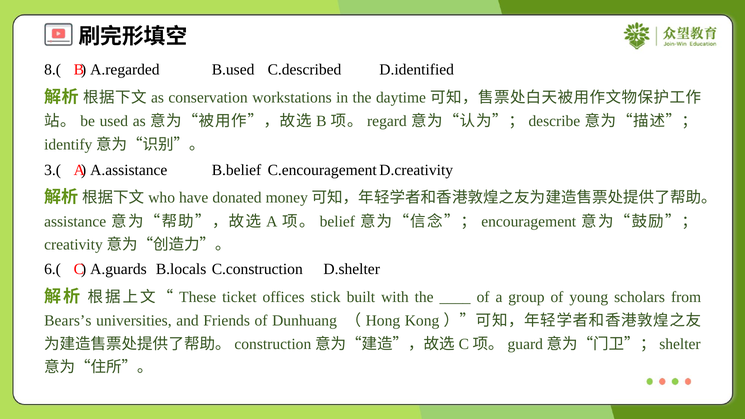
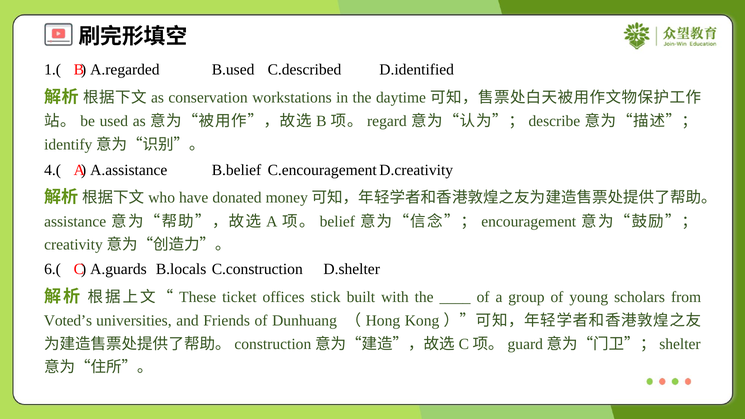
8.(: 8.( -> 1.(
3.(: 3.( -> 4.(
Bears’s: Bears’s -> Voted’s
